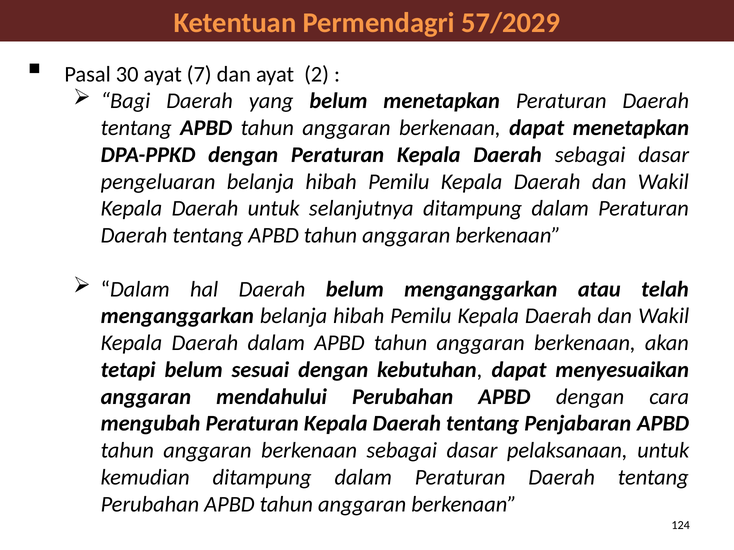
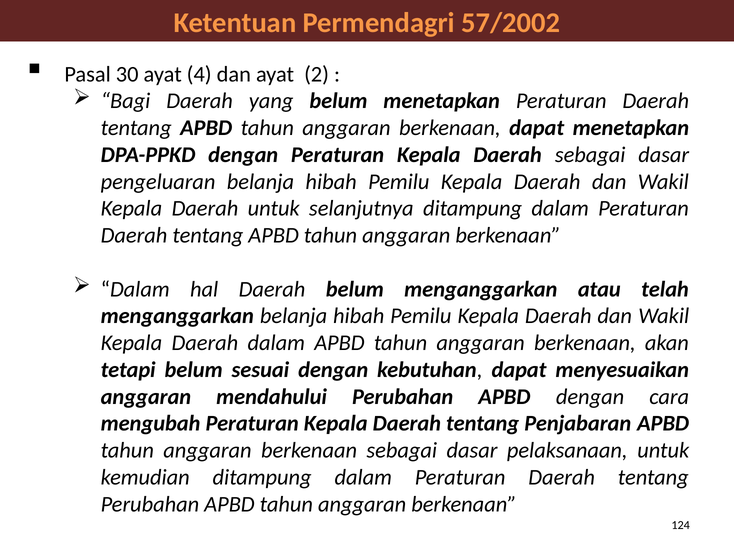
57/2029: 57/2029 -> 57/2002
7: 7 -> 4
